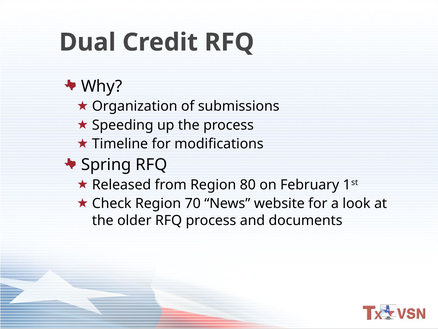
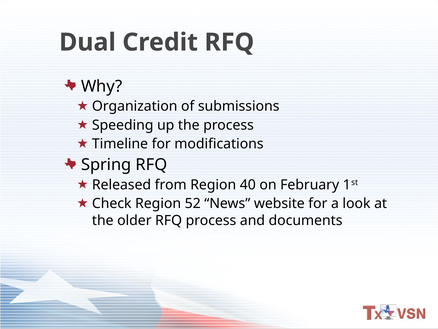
80: 80 -> 40
70: 70 -> 52
